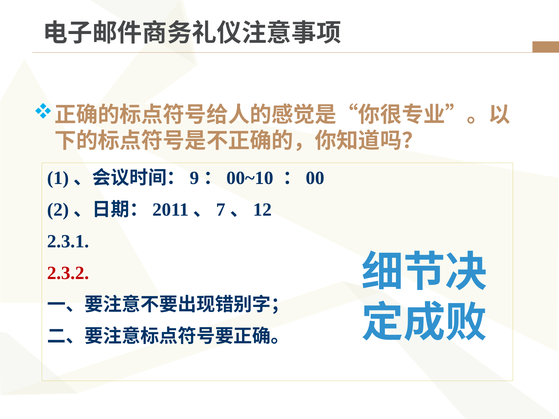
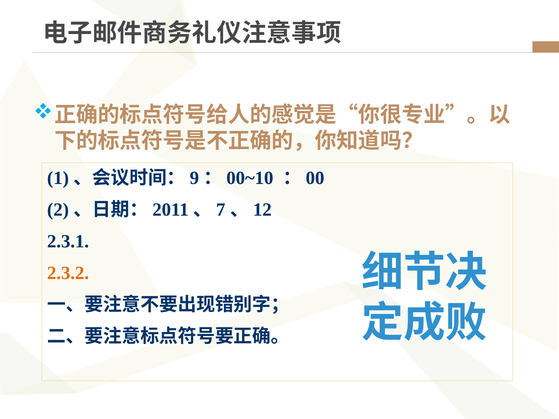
2.3.2 colour: red -> orange
